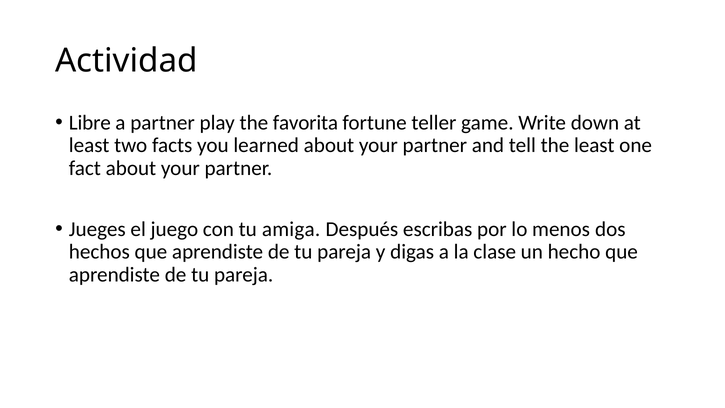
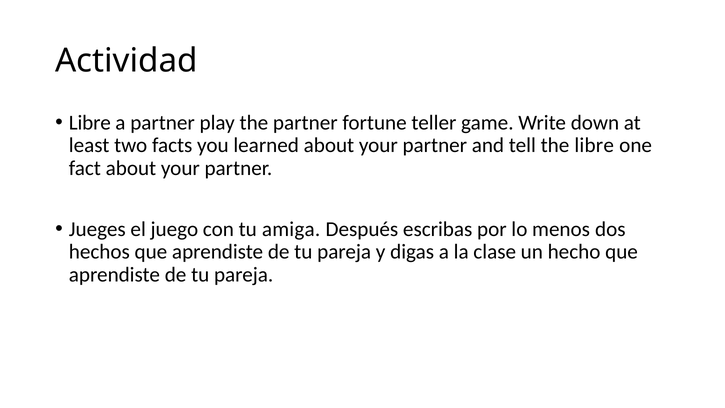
the favorita: favorita -> partner
the least: least -> libre
